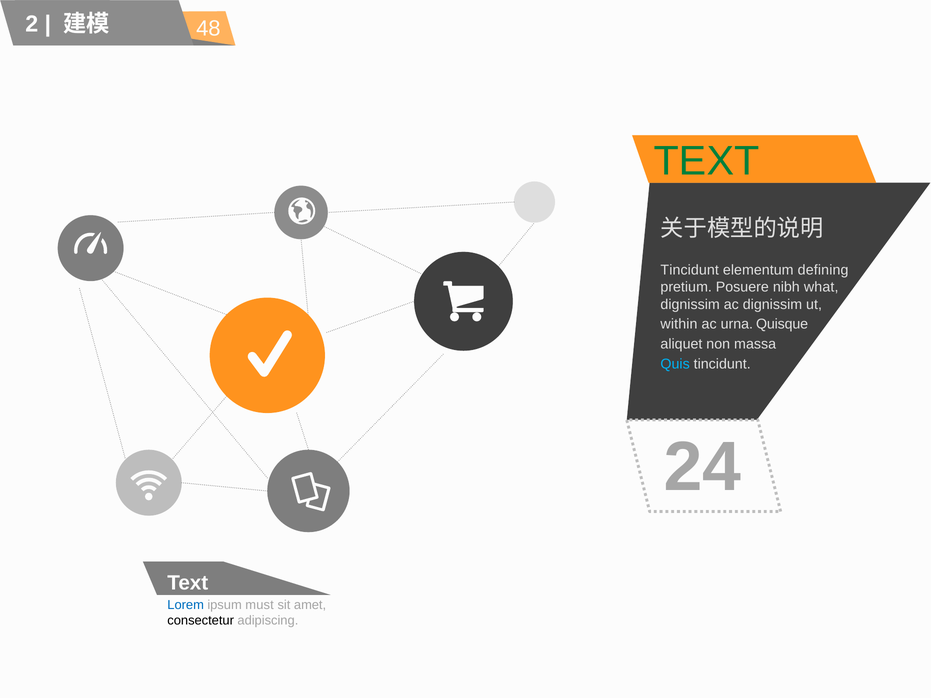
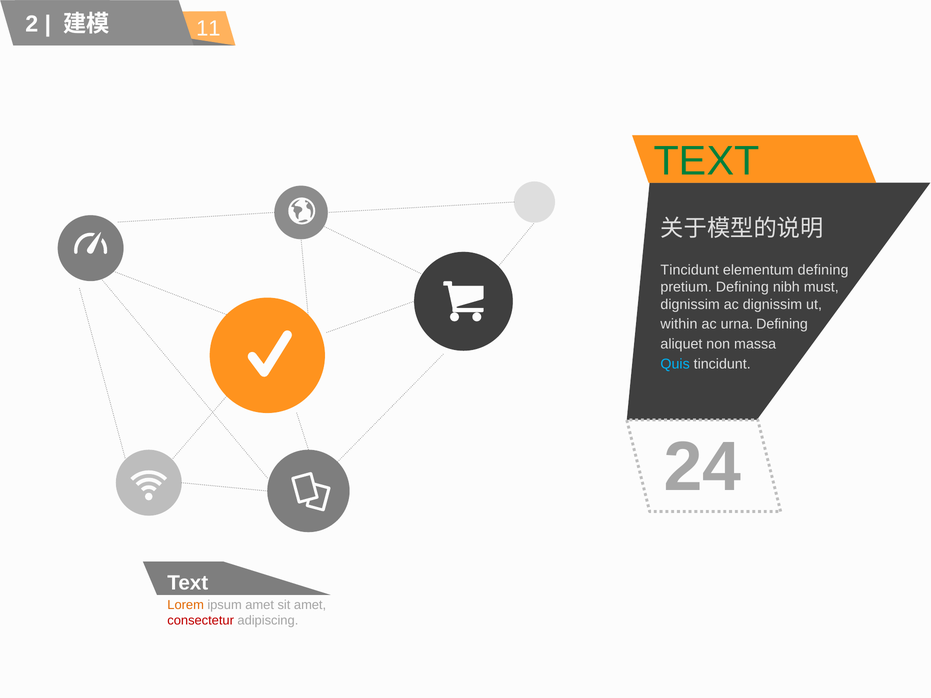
48: 48 -> 11
pretium Posuere: Posuere -> Defining
what: what -> must
urna Quisque: Quisque -> Defining
Lorem colour: blue -> orange
ipsum must: must -> amet
consectetur colour: black -> red
